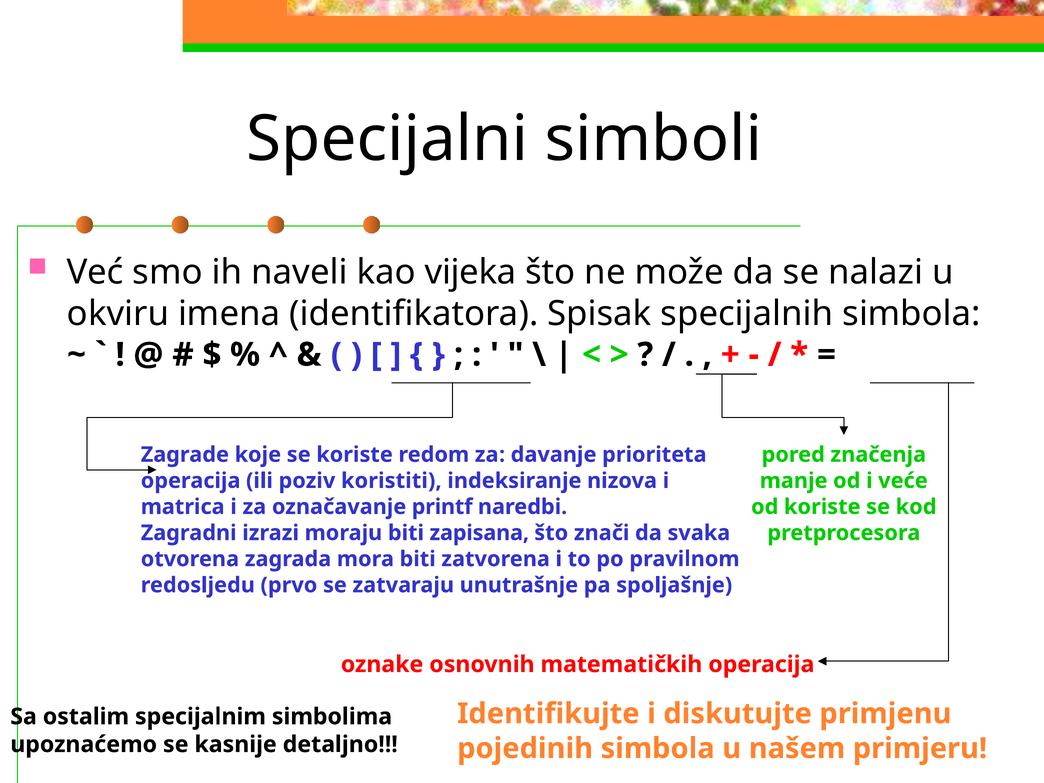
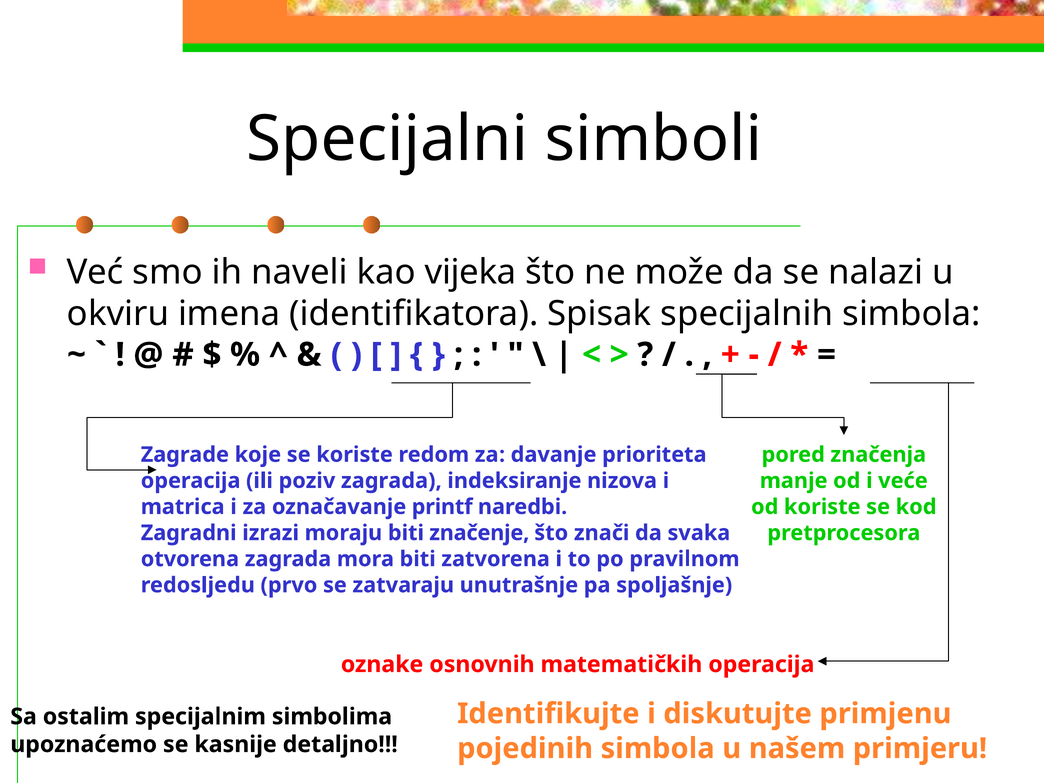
poziv koristiti: koristiti -> zagrada
zapisana: zapisana -> značenje
